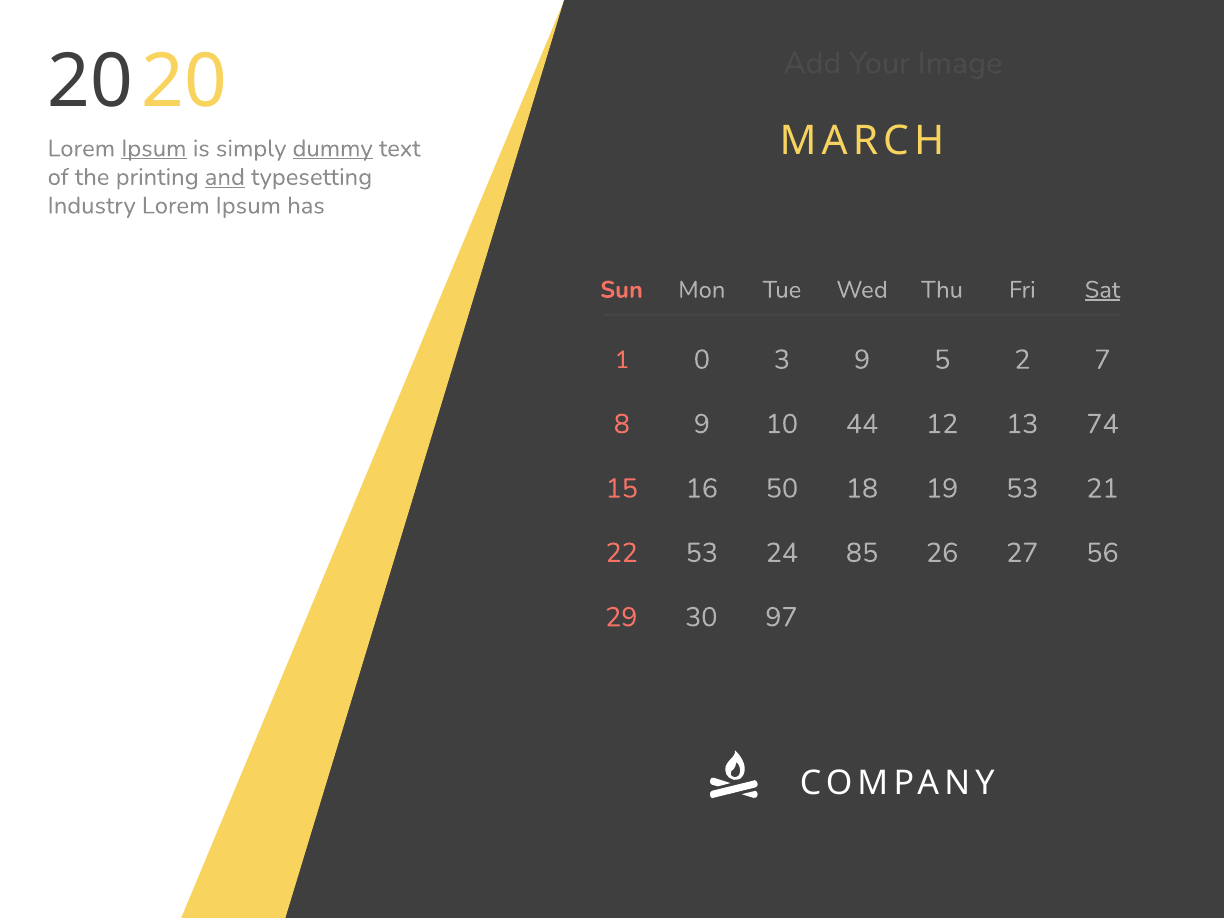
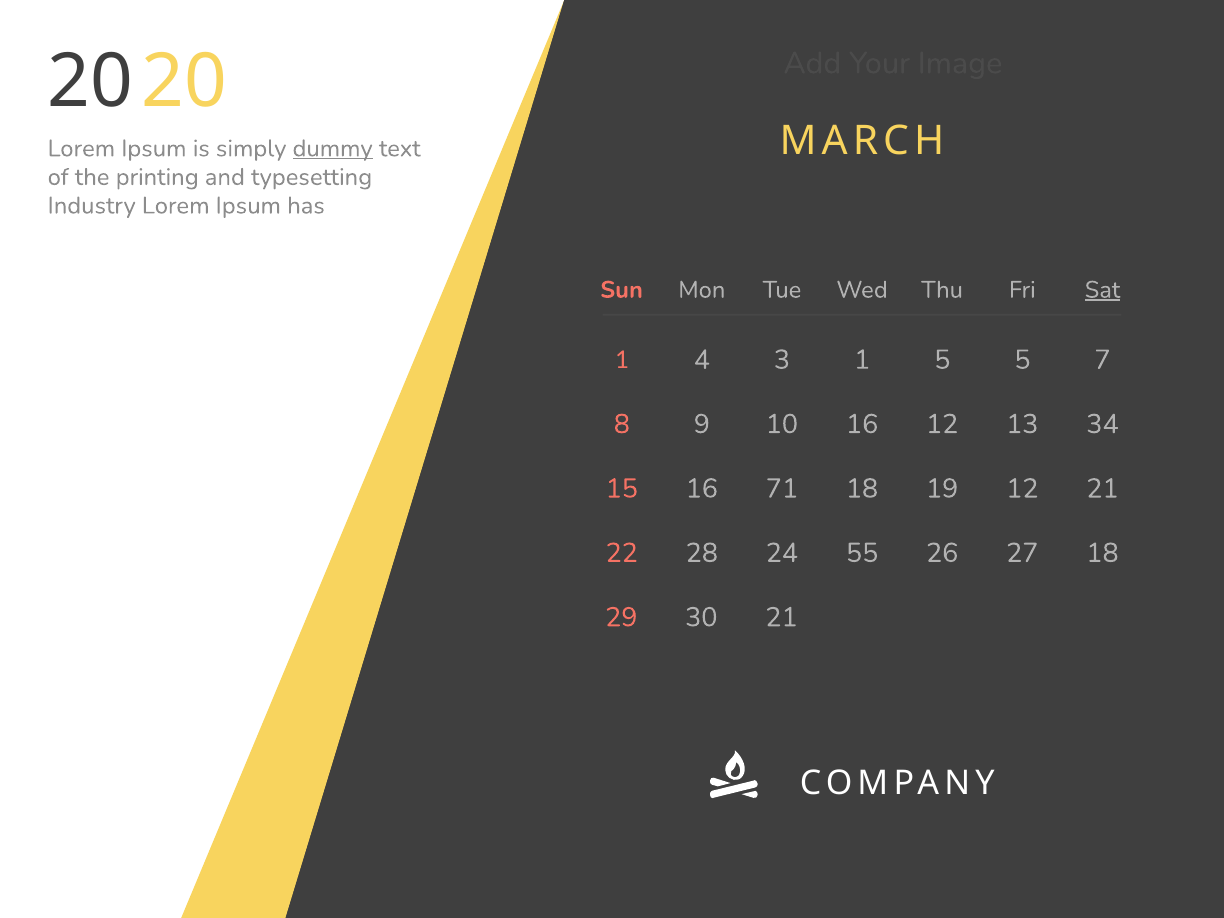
Ipsum at (154, 148) underline: present -> none
and underline: present -> none
0: 0 -> 4
3 9: 9 -> 1
5 2: 2 -> 5
10 44: 44 -> 16
74: 74 -> 34
50: 50 -> 71
19 53: 53 -> 12
22 53: 53 -> 28
85: 85 -> 55
27 56: 56 -> 18
30 97: 97 -> 21
